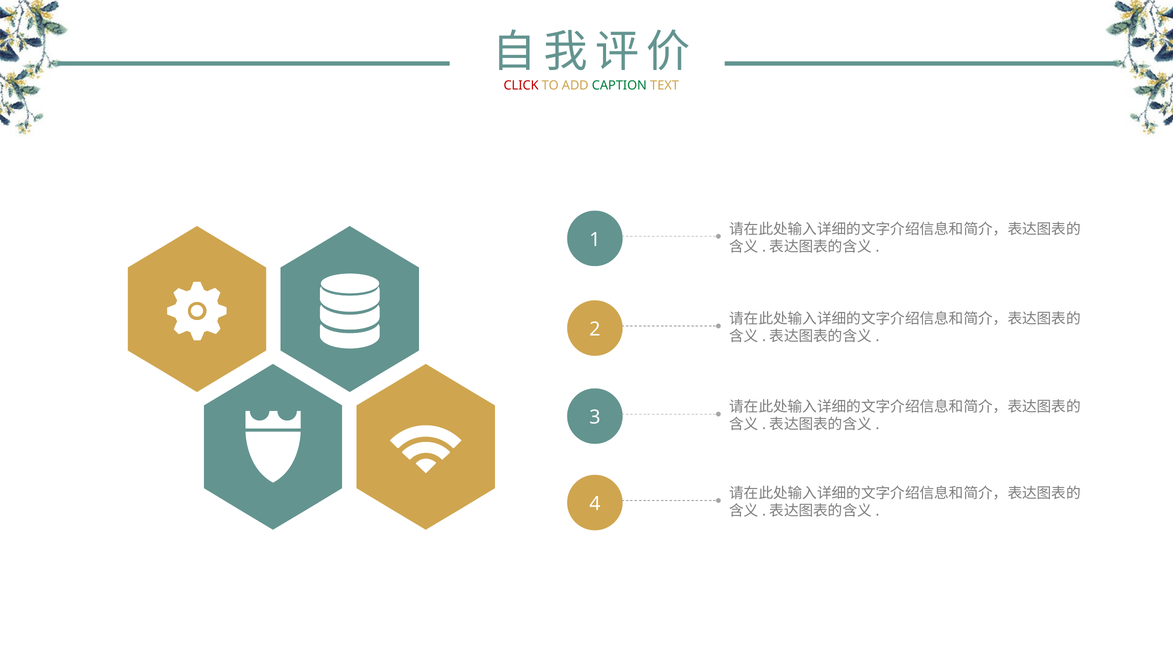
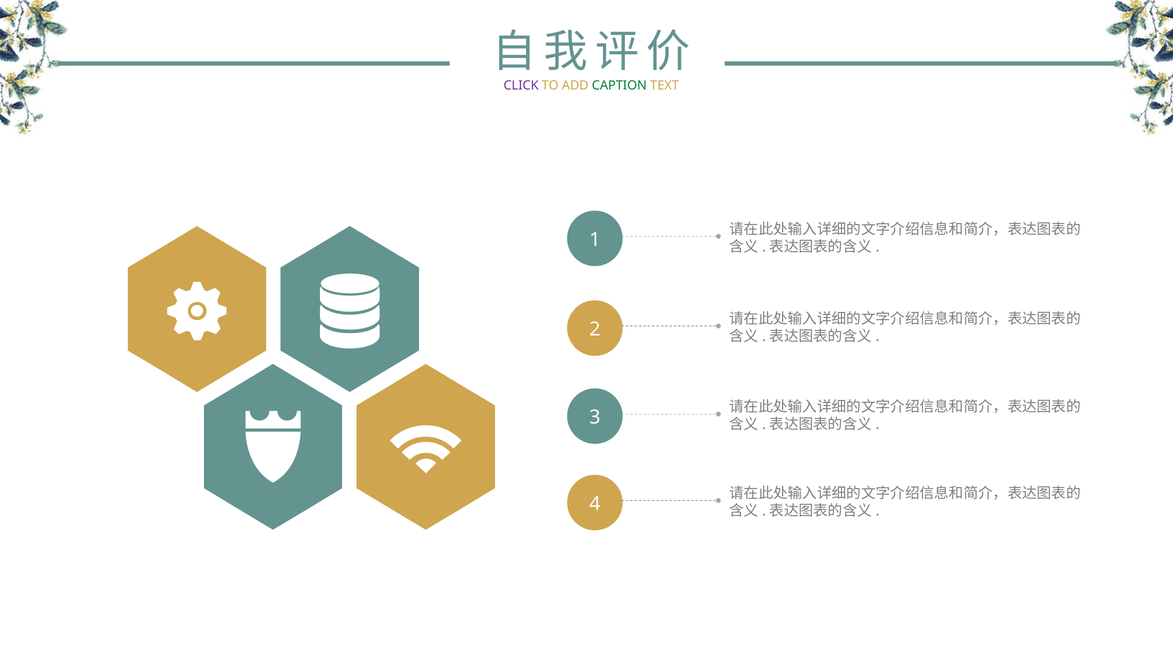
CLICK colour: red -> purple
